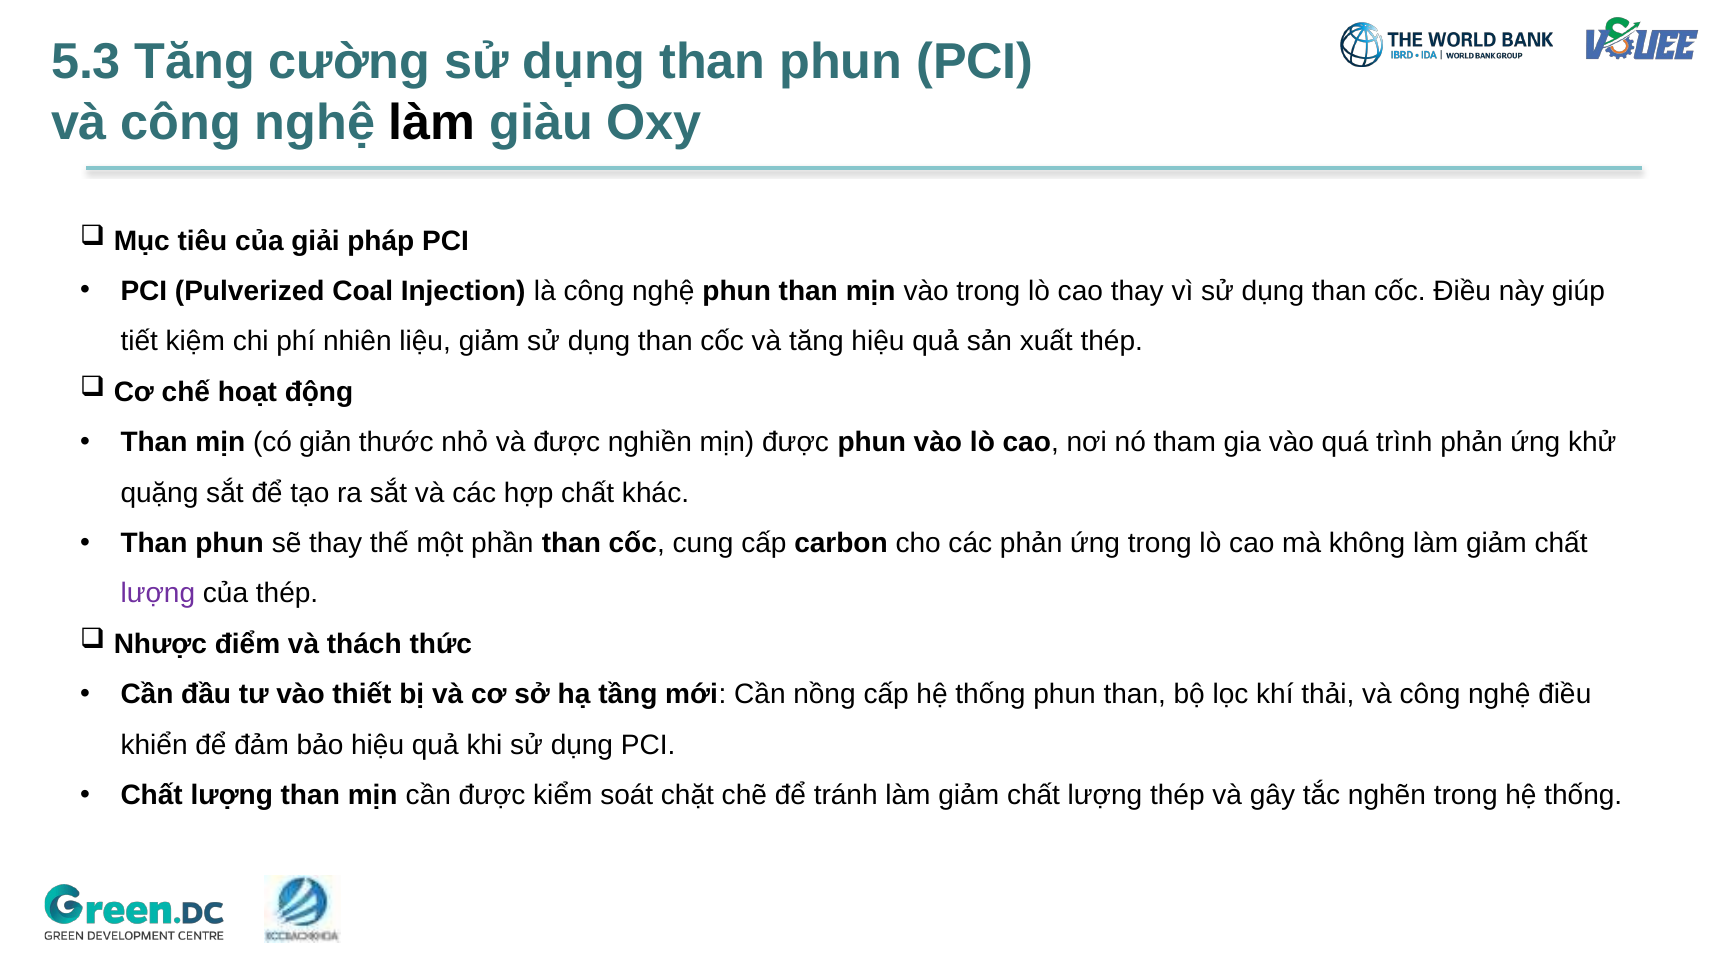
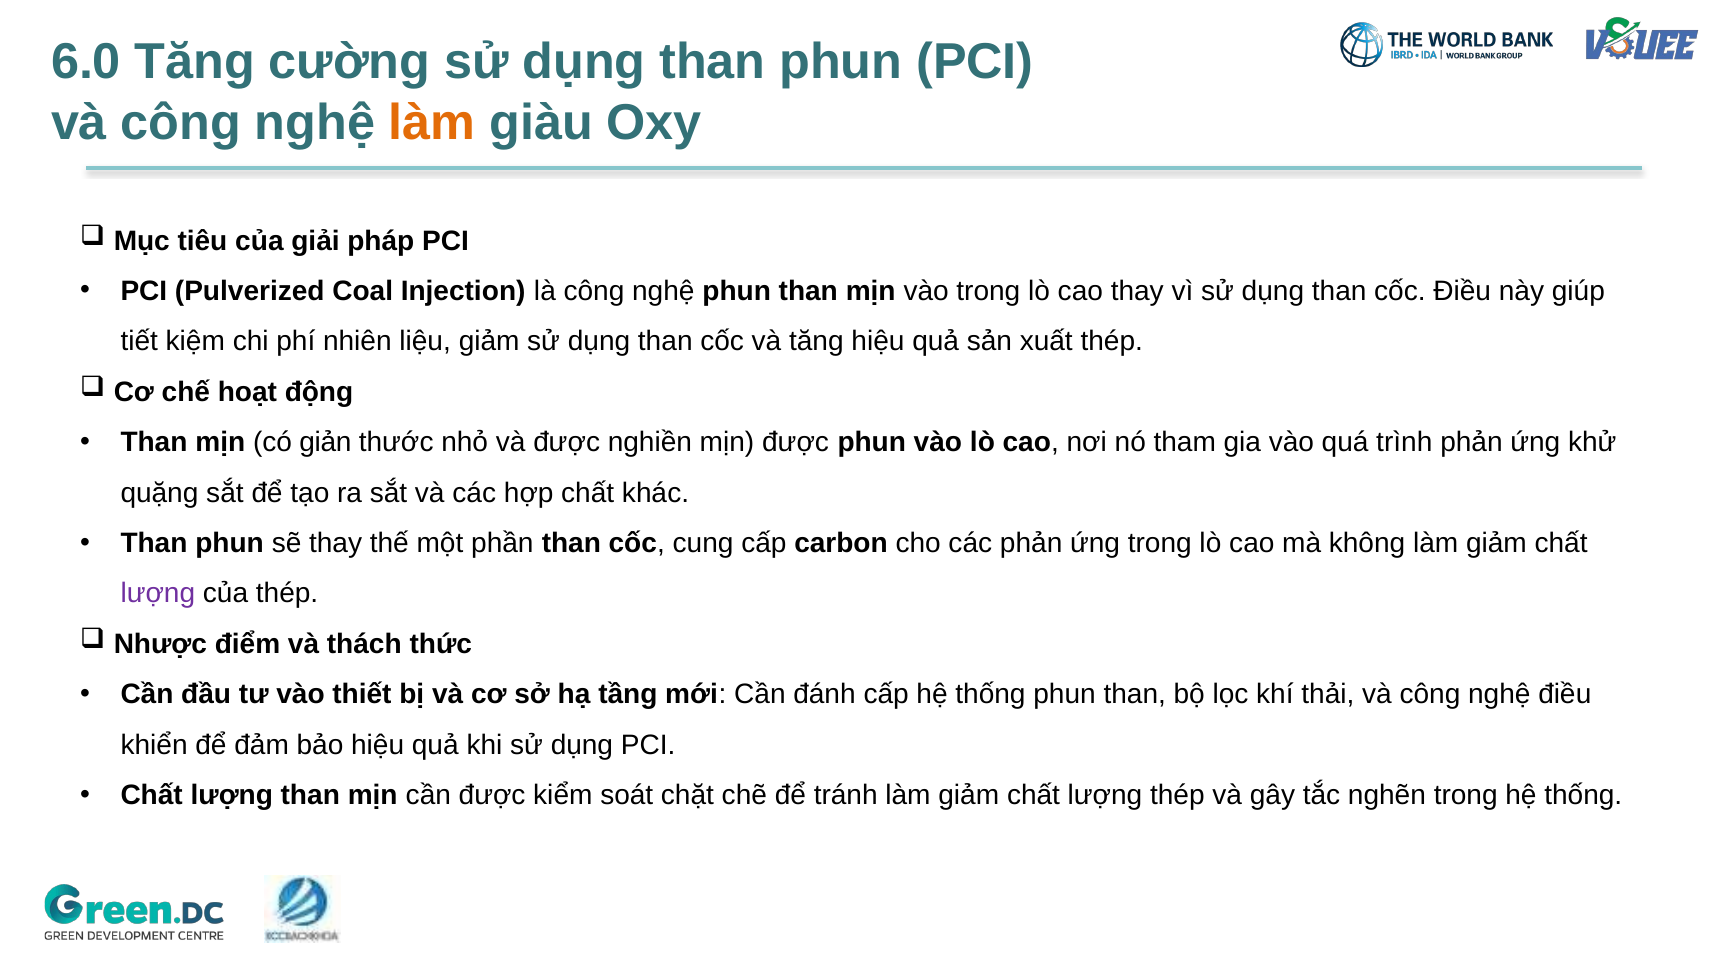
5.3: 5.3 -> 6.0
làm at (432, 123) colour: black -> orange
nồng: nồng -> đánh
